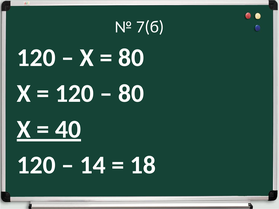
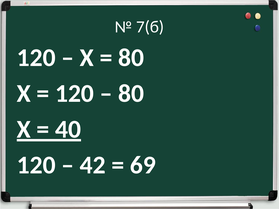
14: 14 -> 42
18: 18 -> 69
